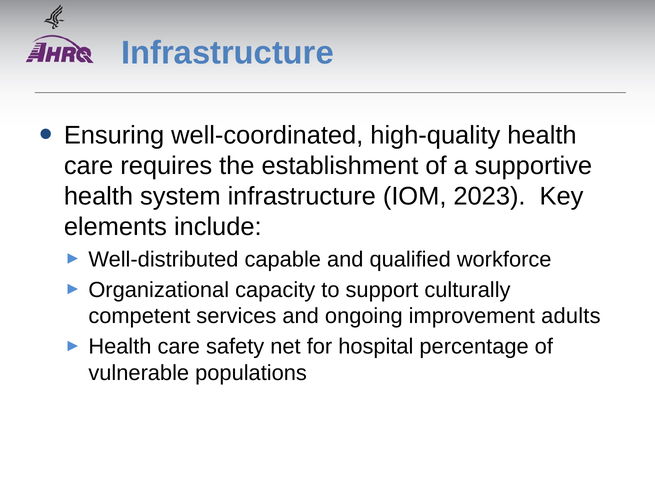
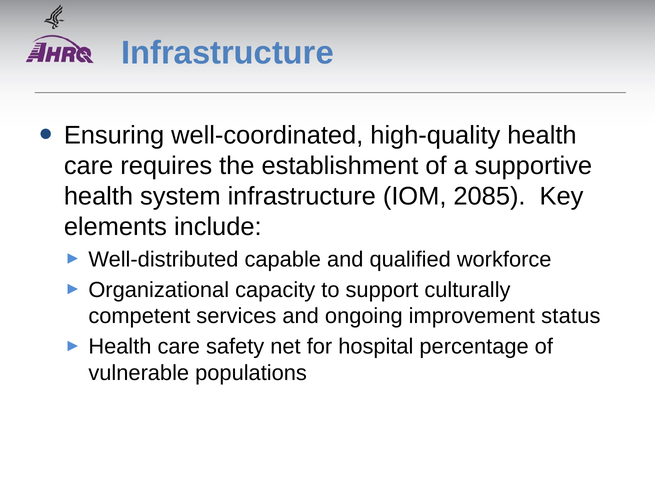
2023: 2023 -> 2085
adults: adults -> status
